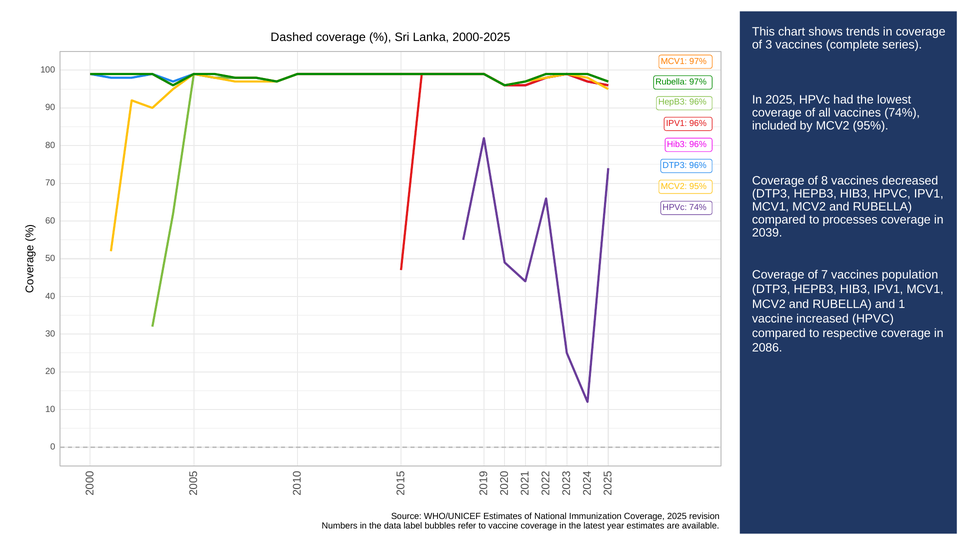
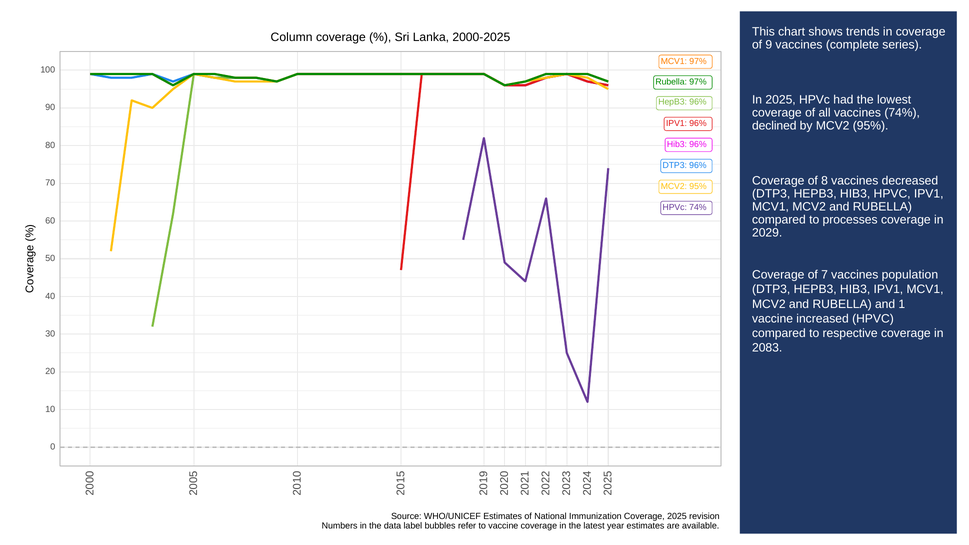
Dashed: Dashed -> Column
of 3: 3 -> 9
included: included -> declined
2039: 2039 -> 2029
2086: 2086 -> 2083
